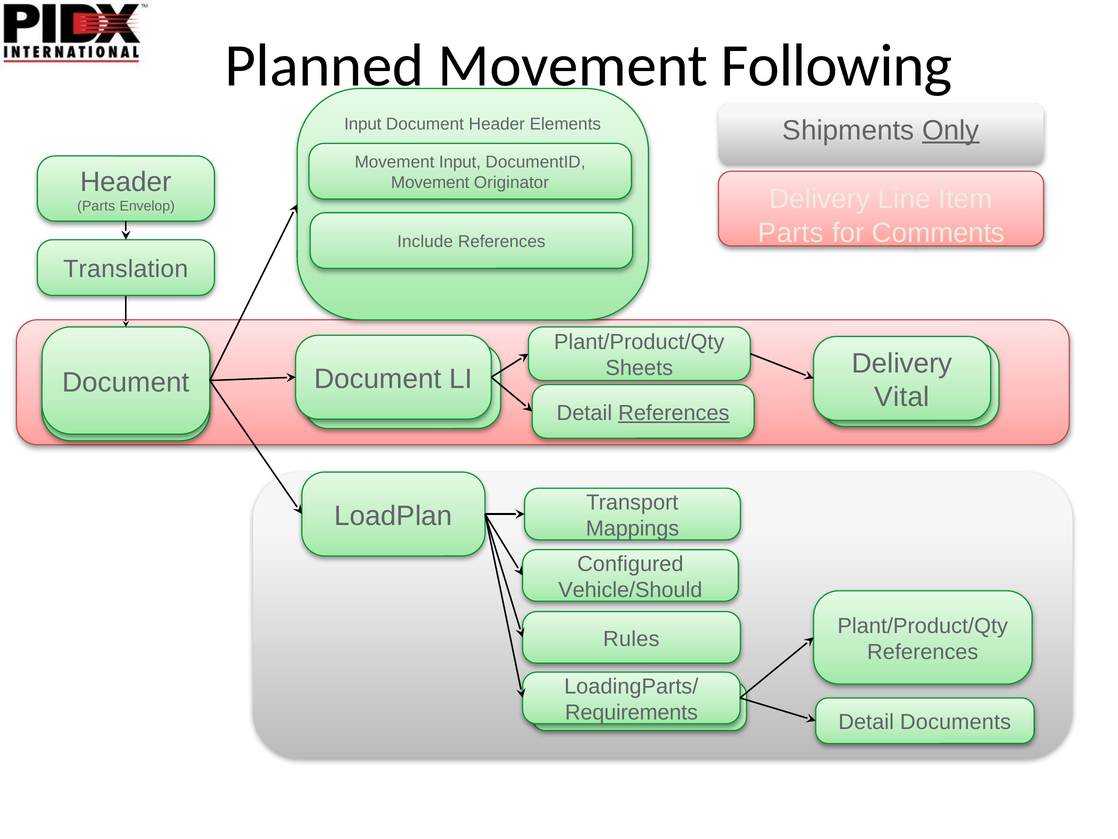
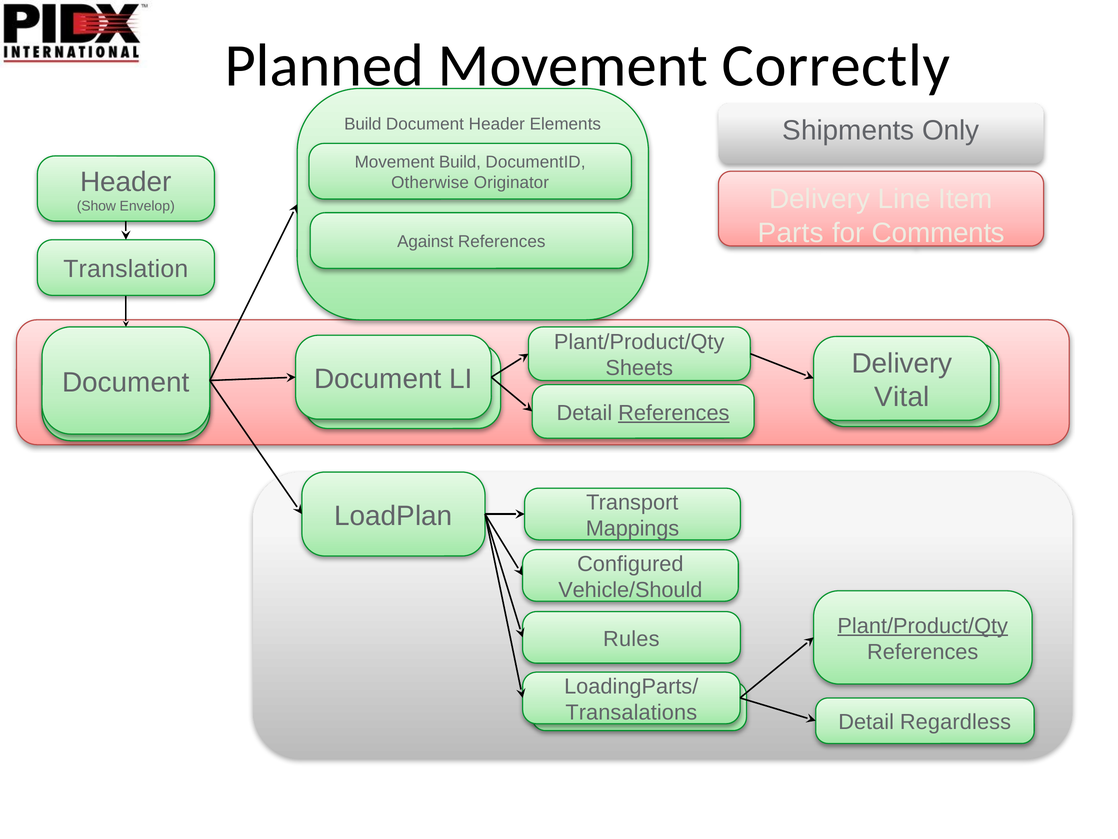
Following: Following -> Correctly
Input at (363, 124): Input -> Build
Only underline: present -> none
Movement Input: Input -> Build
Movement at (430, 183): Movement -> Otherwise
Parts at (96, 206): Parts -> Show
Include: Include -> Against
Plant/Product/Qty at (923, 625) underline: none -> present
Requirements: Requirements -> Transalations
Documents: Documents -> Regardless
